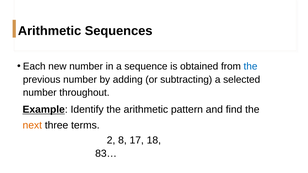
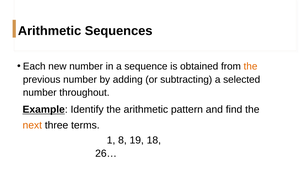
the at (251, 67) colour: blue -> orange
2: 2 -> 1
17: 17 -> 19
83…: 83… -> 26…
